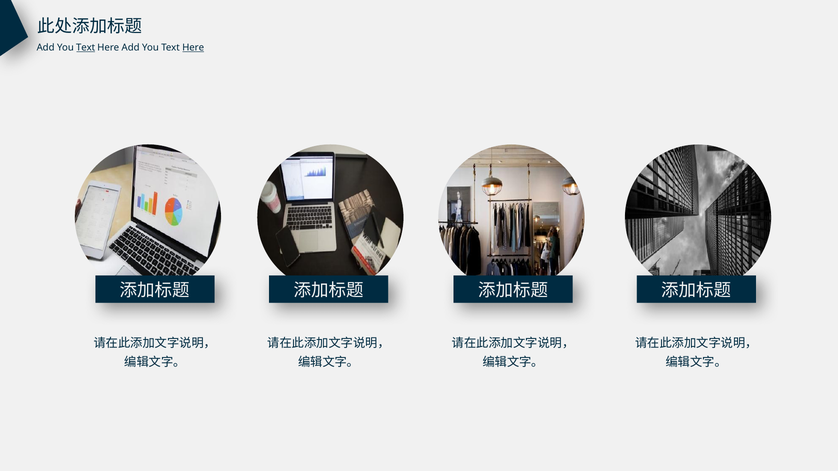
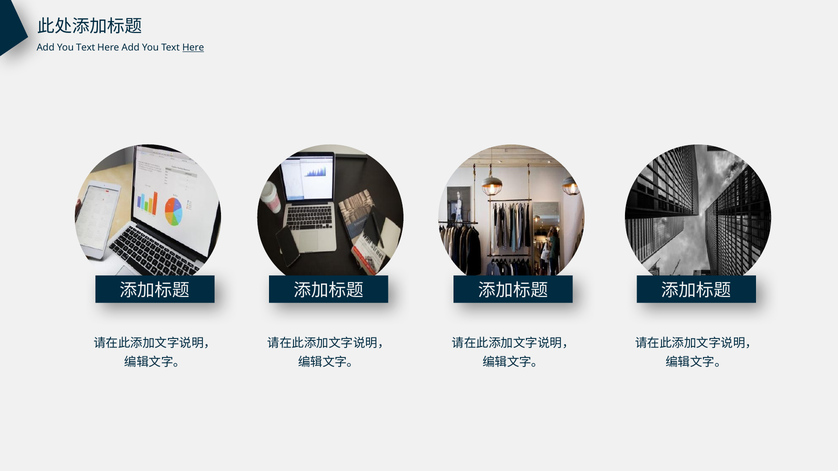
Text at (86, 48) underline: present -> none
